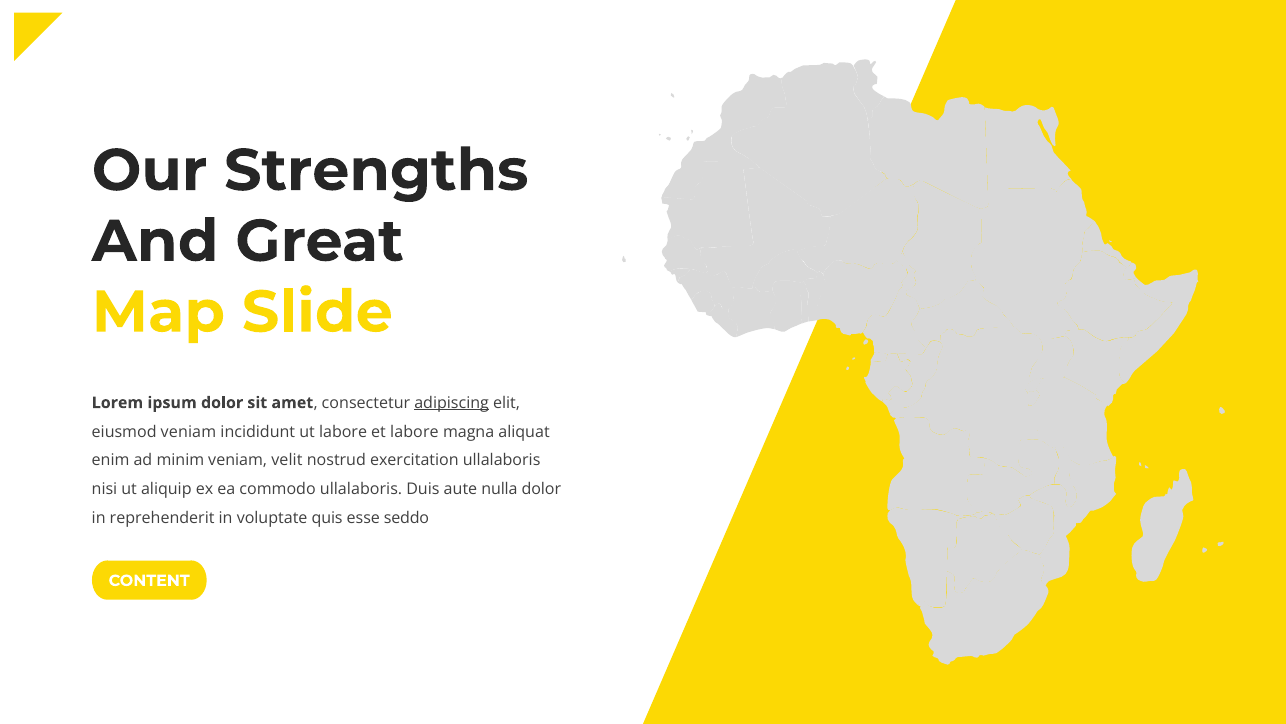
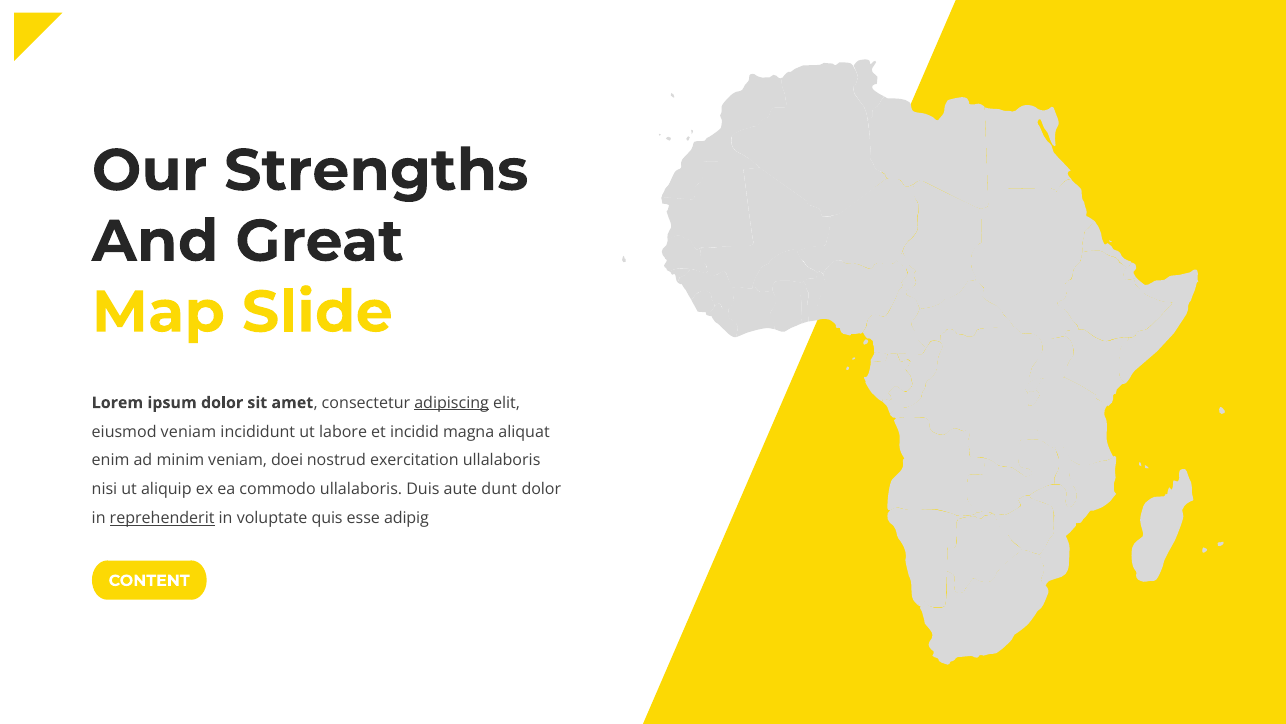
et labore: labore -> incidid
velit: velit -> doei
nulla: nulla -> dunt
reprehenderit underline: none -> present
seddo: seddo -> adipig
